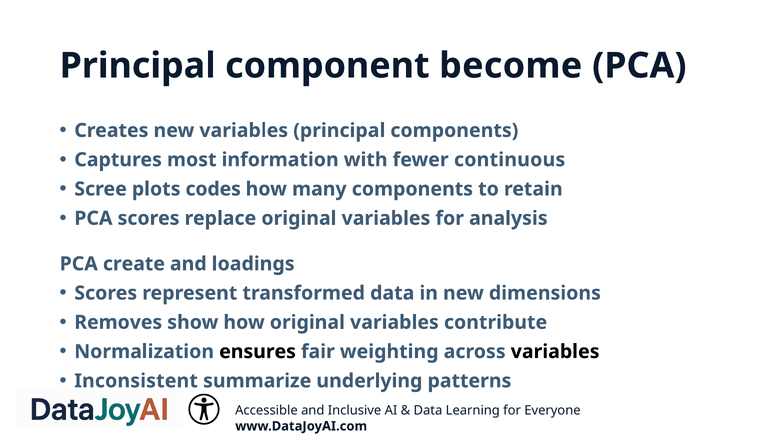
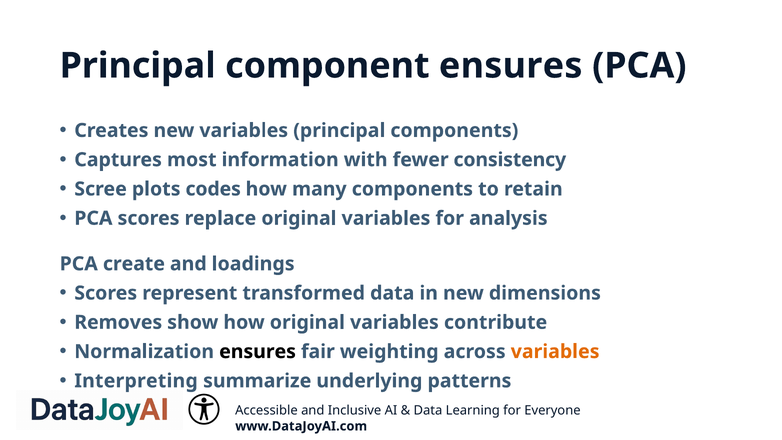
component become: become -> ensures
continuous: continuous -> consistency
variables at (555, 352) colour: black -> orange
Inconsistent: Inconsistent -> Interpreting
